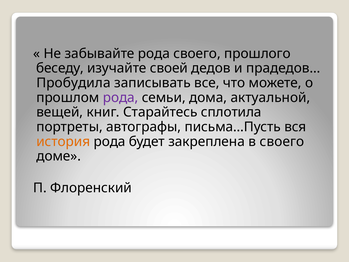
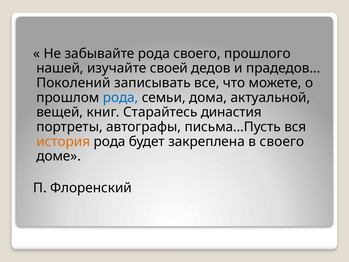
беседу: беседу -> нашей
Пробудила: Пробудила -> Поколений
рода at (121, 97) colour: purple -> blue
сплотила: сплотила -> династия
